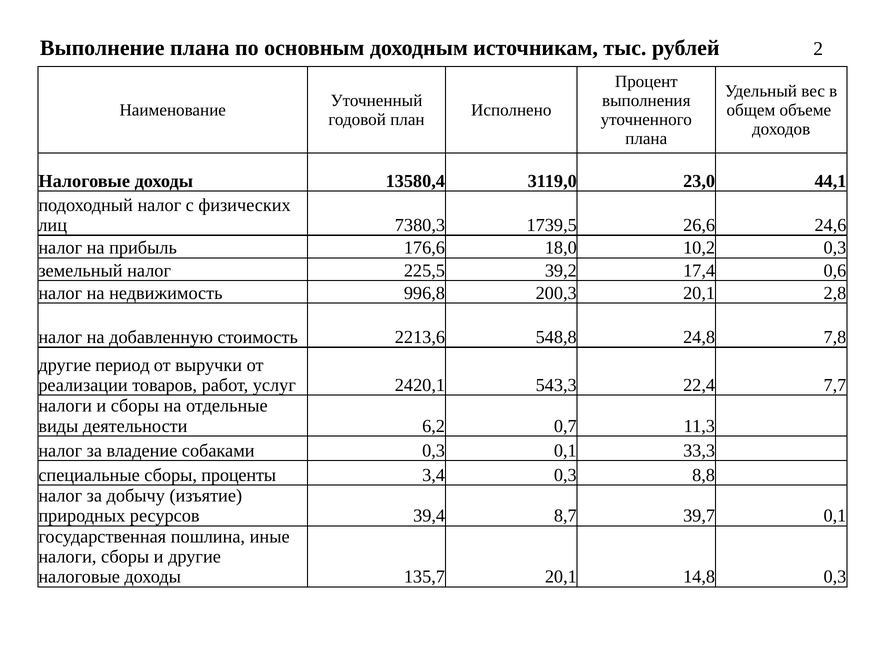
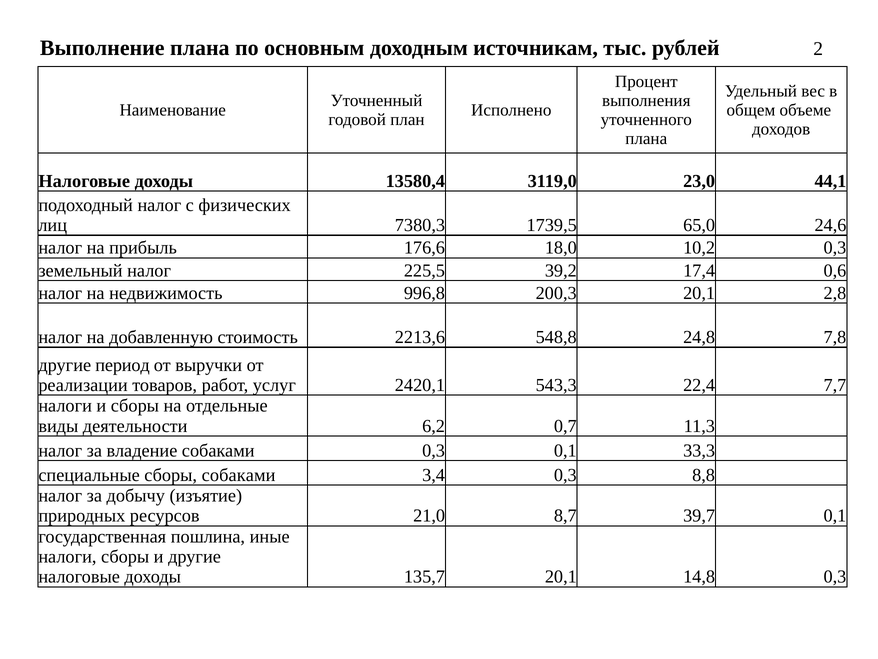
26,6: 26,6 -> 65,0
сборы проценты: проценты -> собаками
39,4: 39,4 -> 21,0
